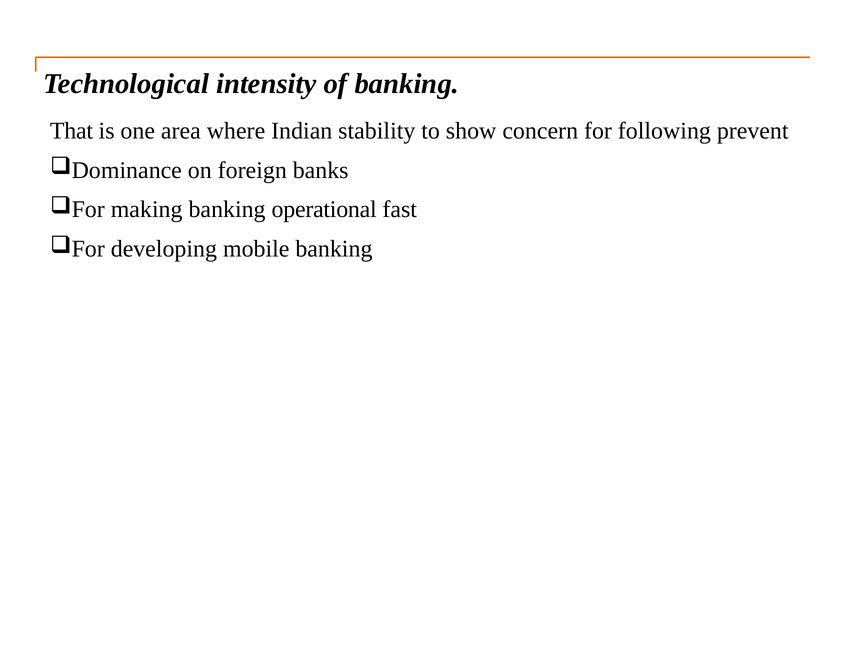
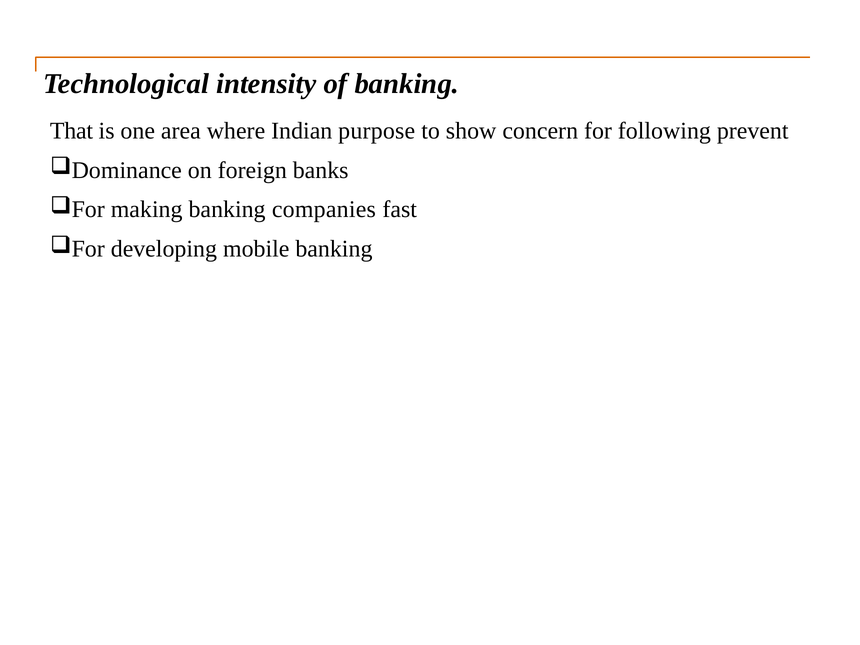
stability: stability -> purpose
operational: operational -> companies
